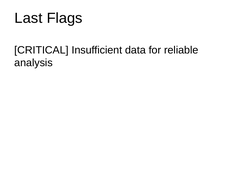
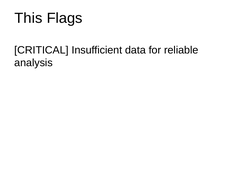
Last: Last -> This
